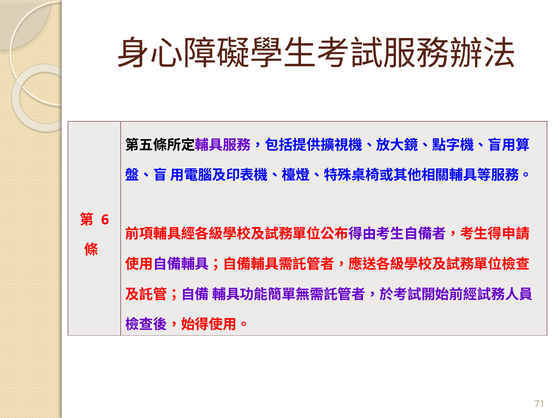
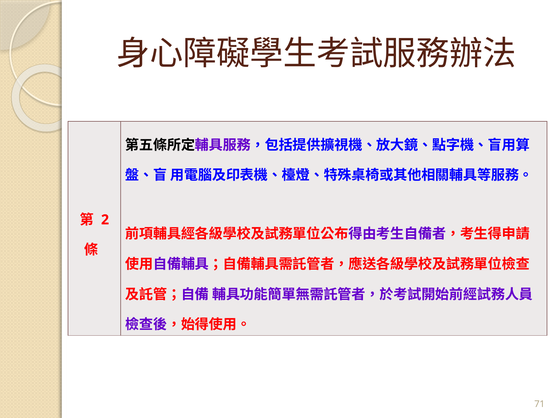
6: 6 -> 2
